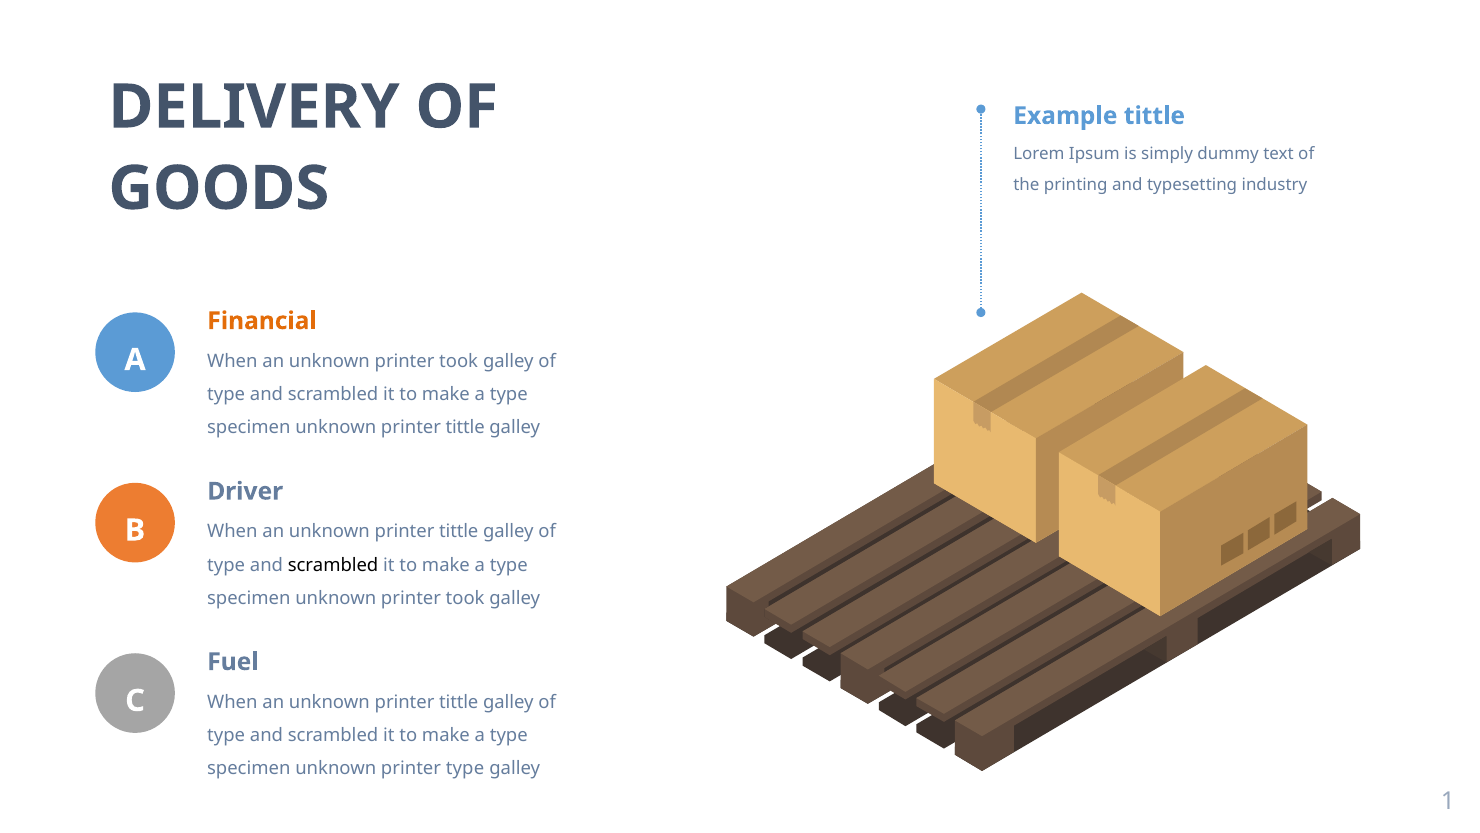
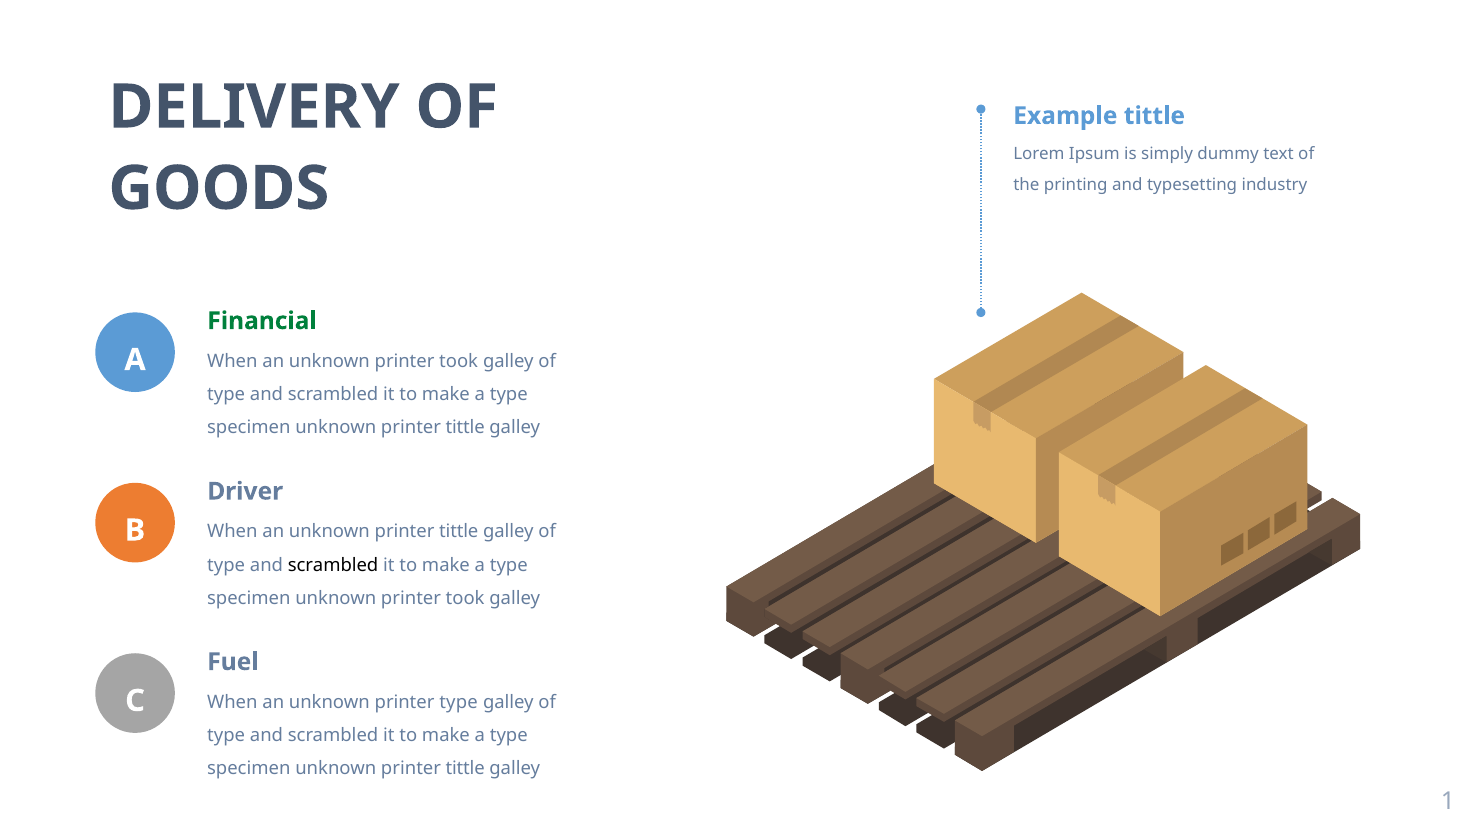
Financial colour: orange -> green
tittle at (459, 702): tittle -> type
type at (465, 768): type -> tittle
